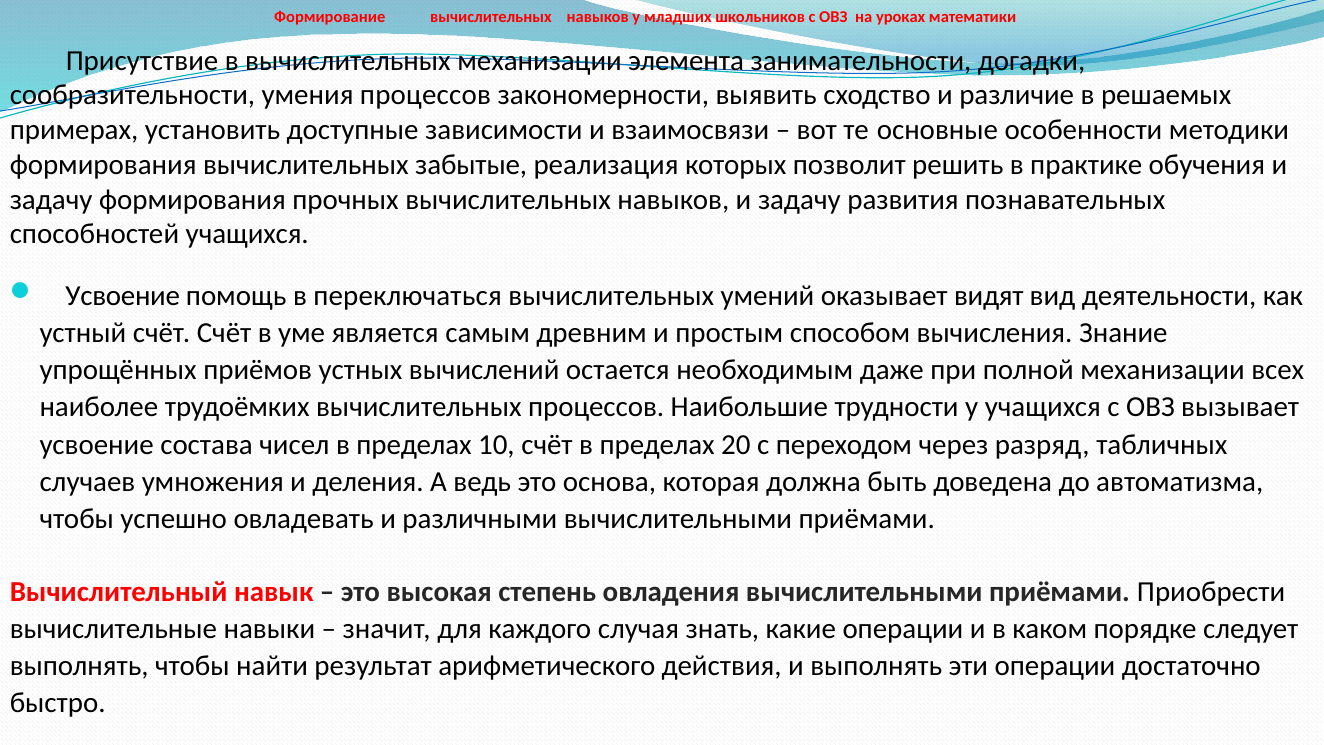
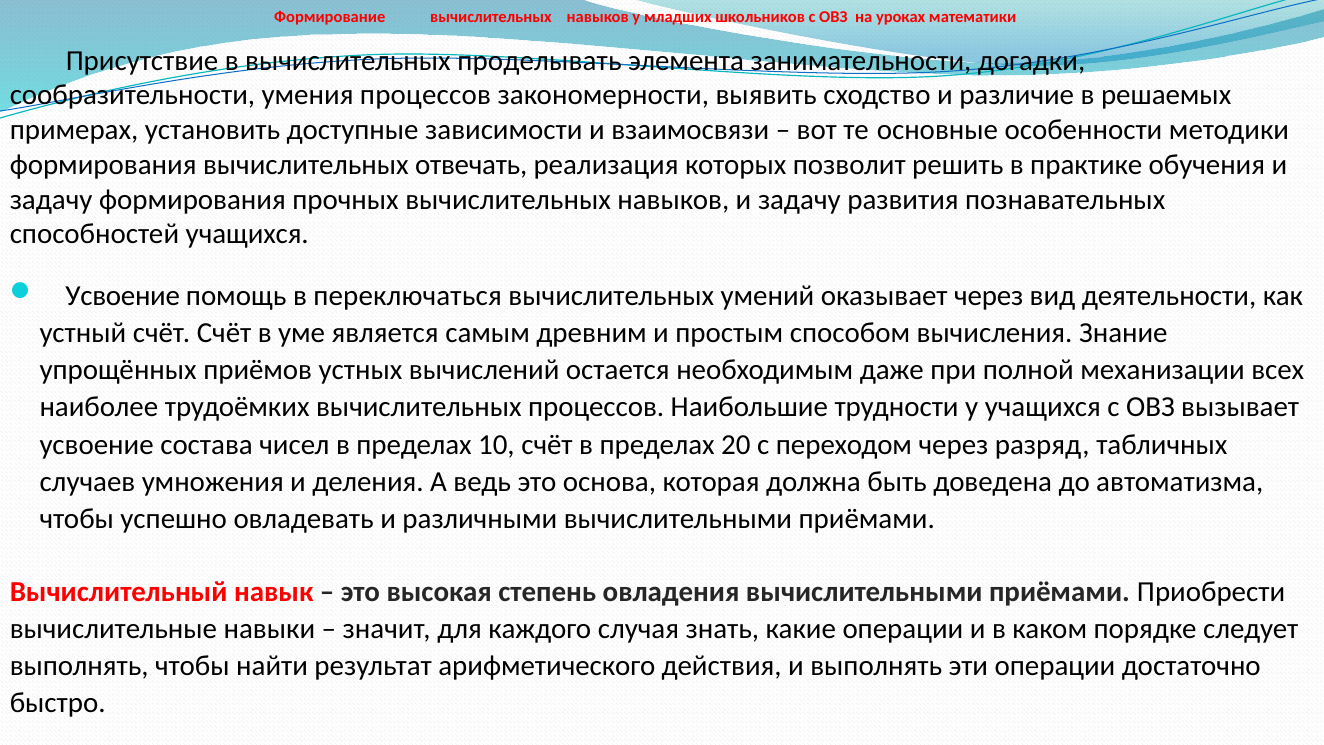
вычислительных механизации: механизации -> проделывать
забытые: забытые -> отвечать
оказывает видят: видят -> через
